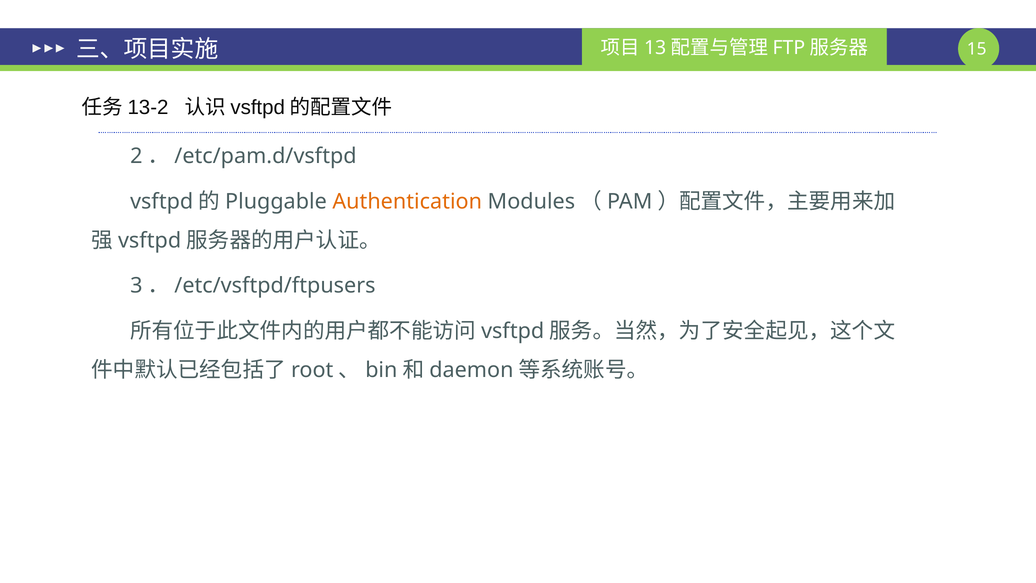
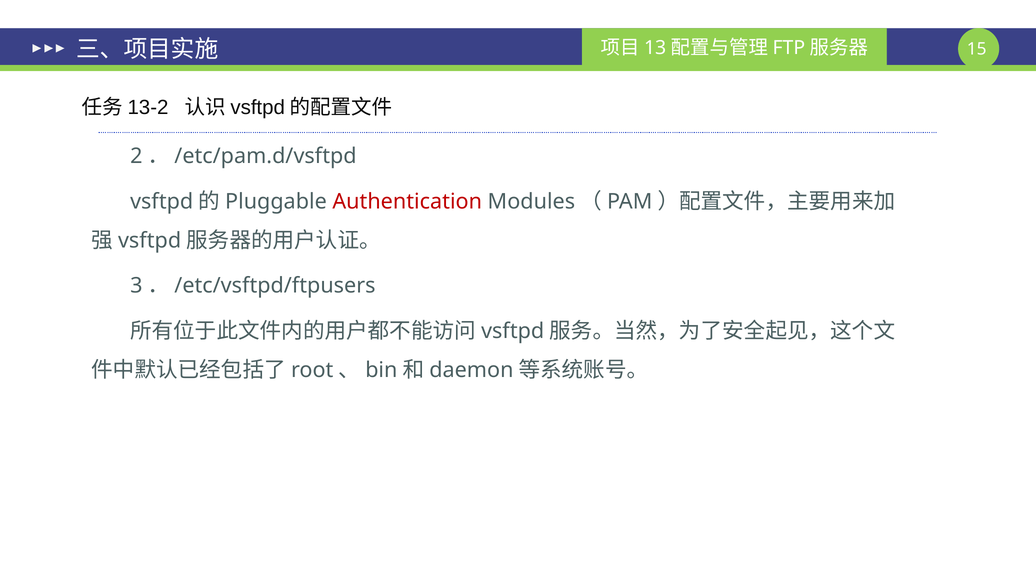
Authentication colour: orange -> red
